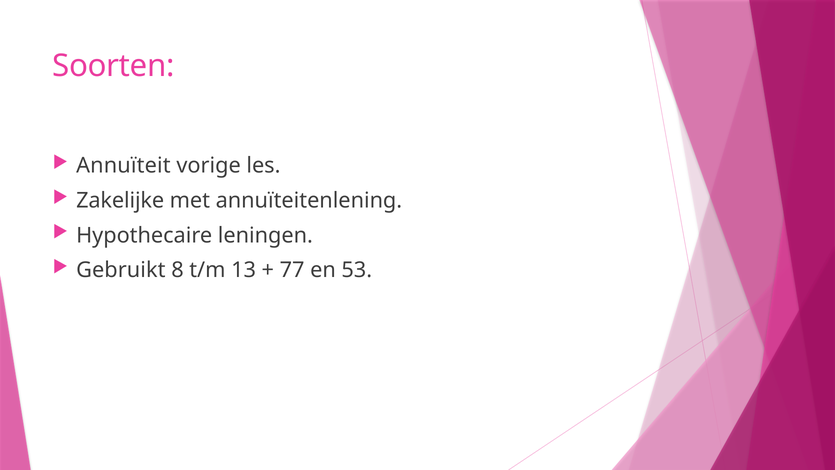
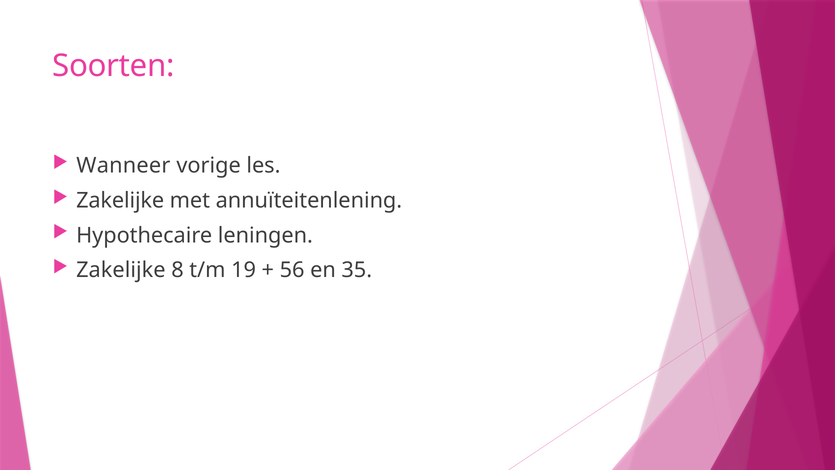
Annuïteit: Annuïteit -> Wanneer
Gebruikt at (121, 270): Gebruikt -> Zakelijke
13: 13 -> 19
77: 77 -> 56
53: 53 -> 35
